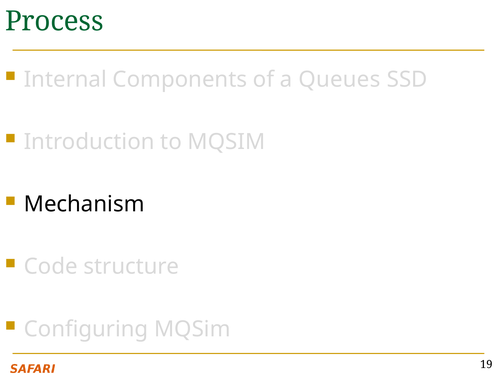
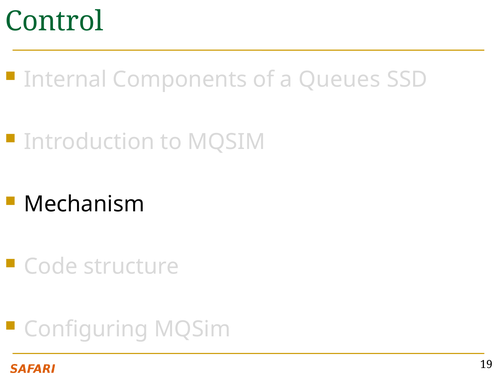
Process: Process -> Control
